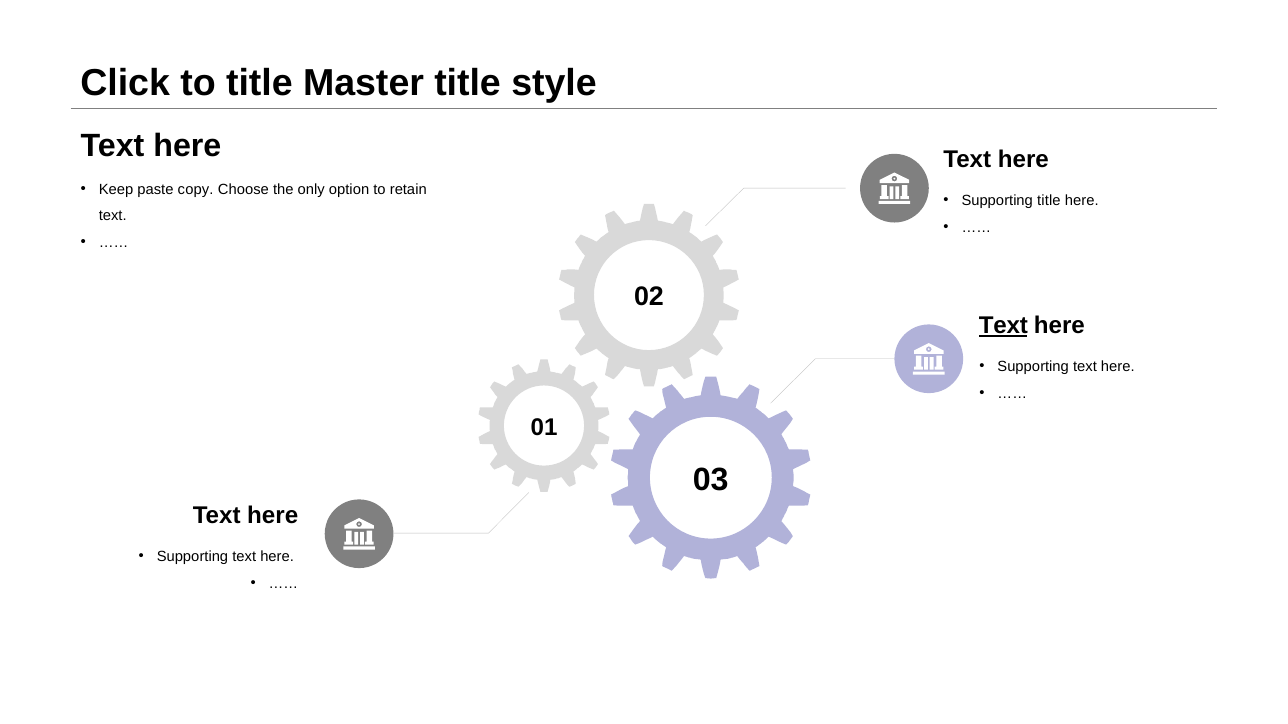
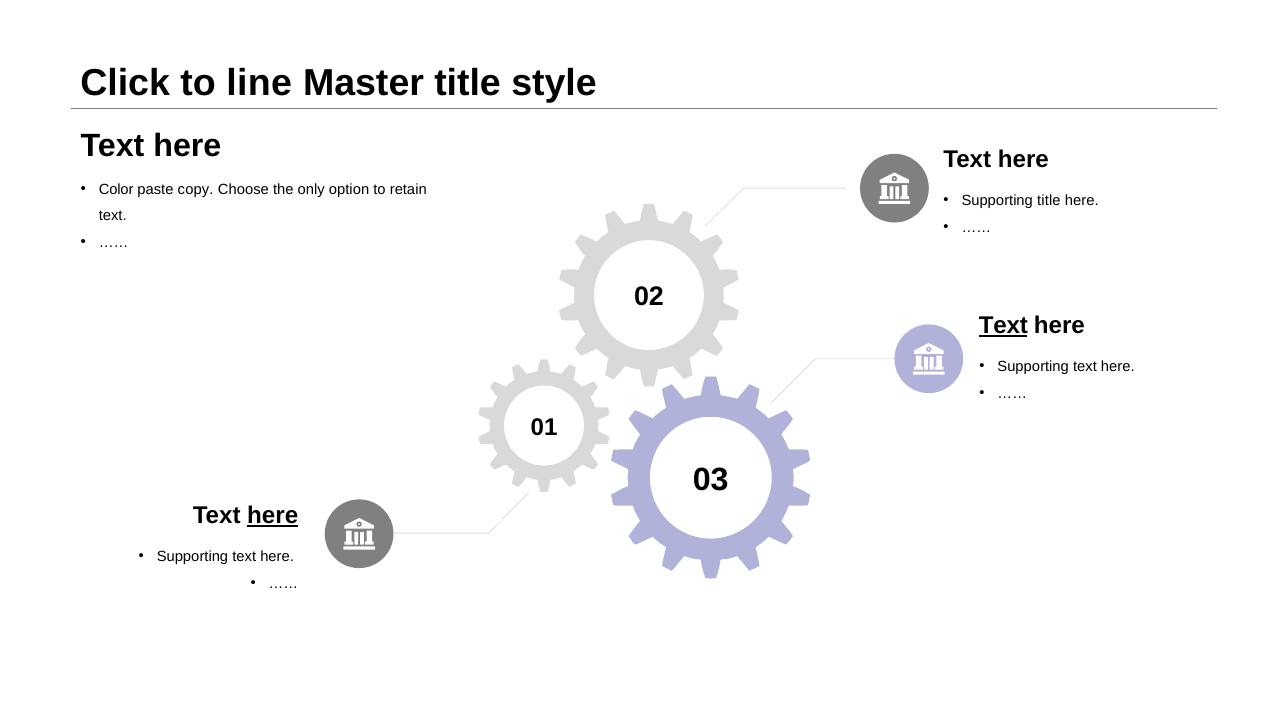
to title: title -> line
Keep: Keep -> Color
here at (273, 516) underline: none -> present
